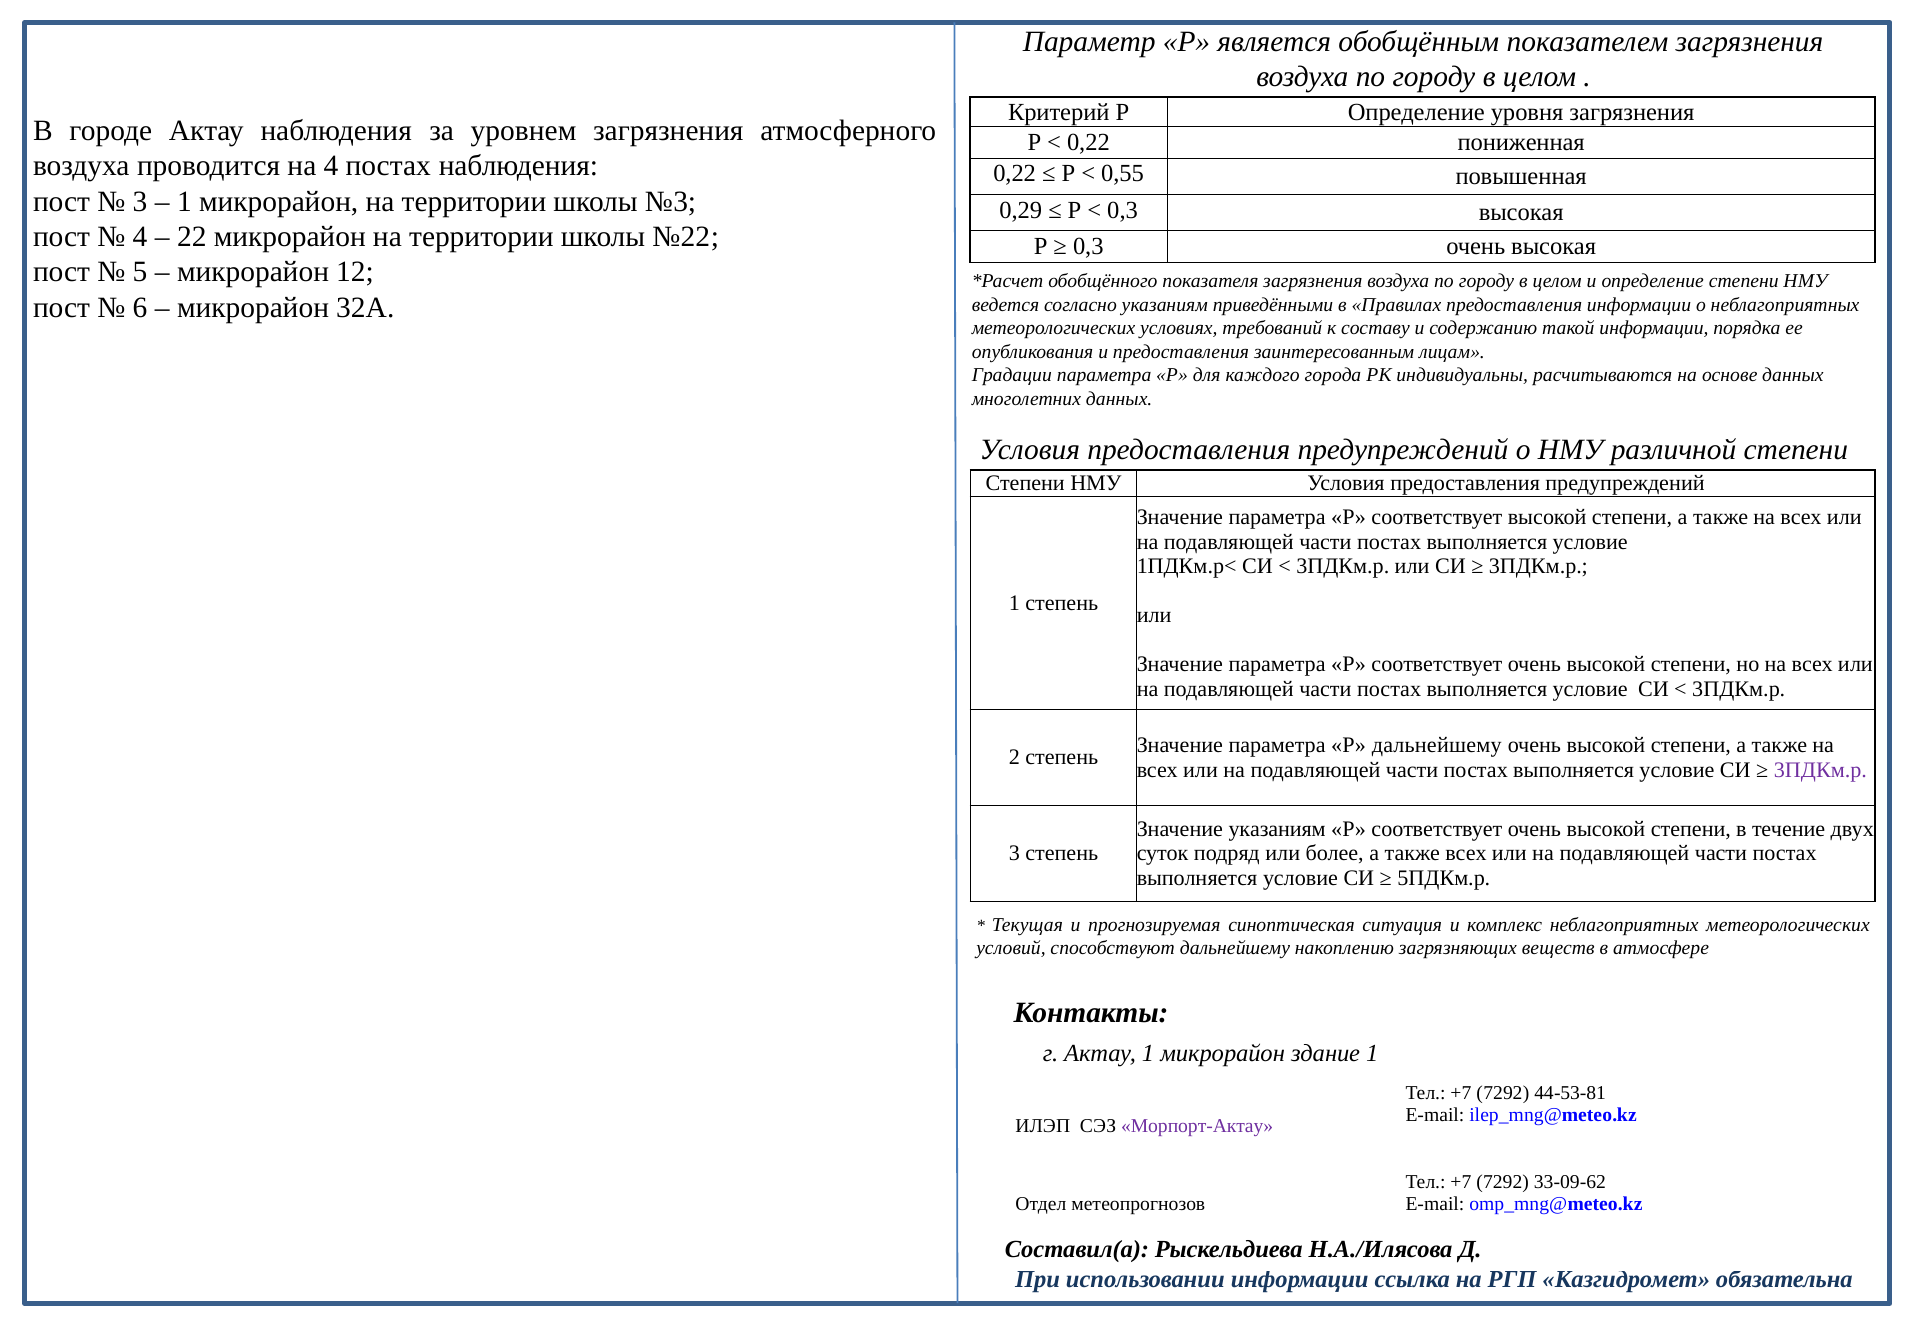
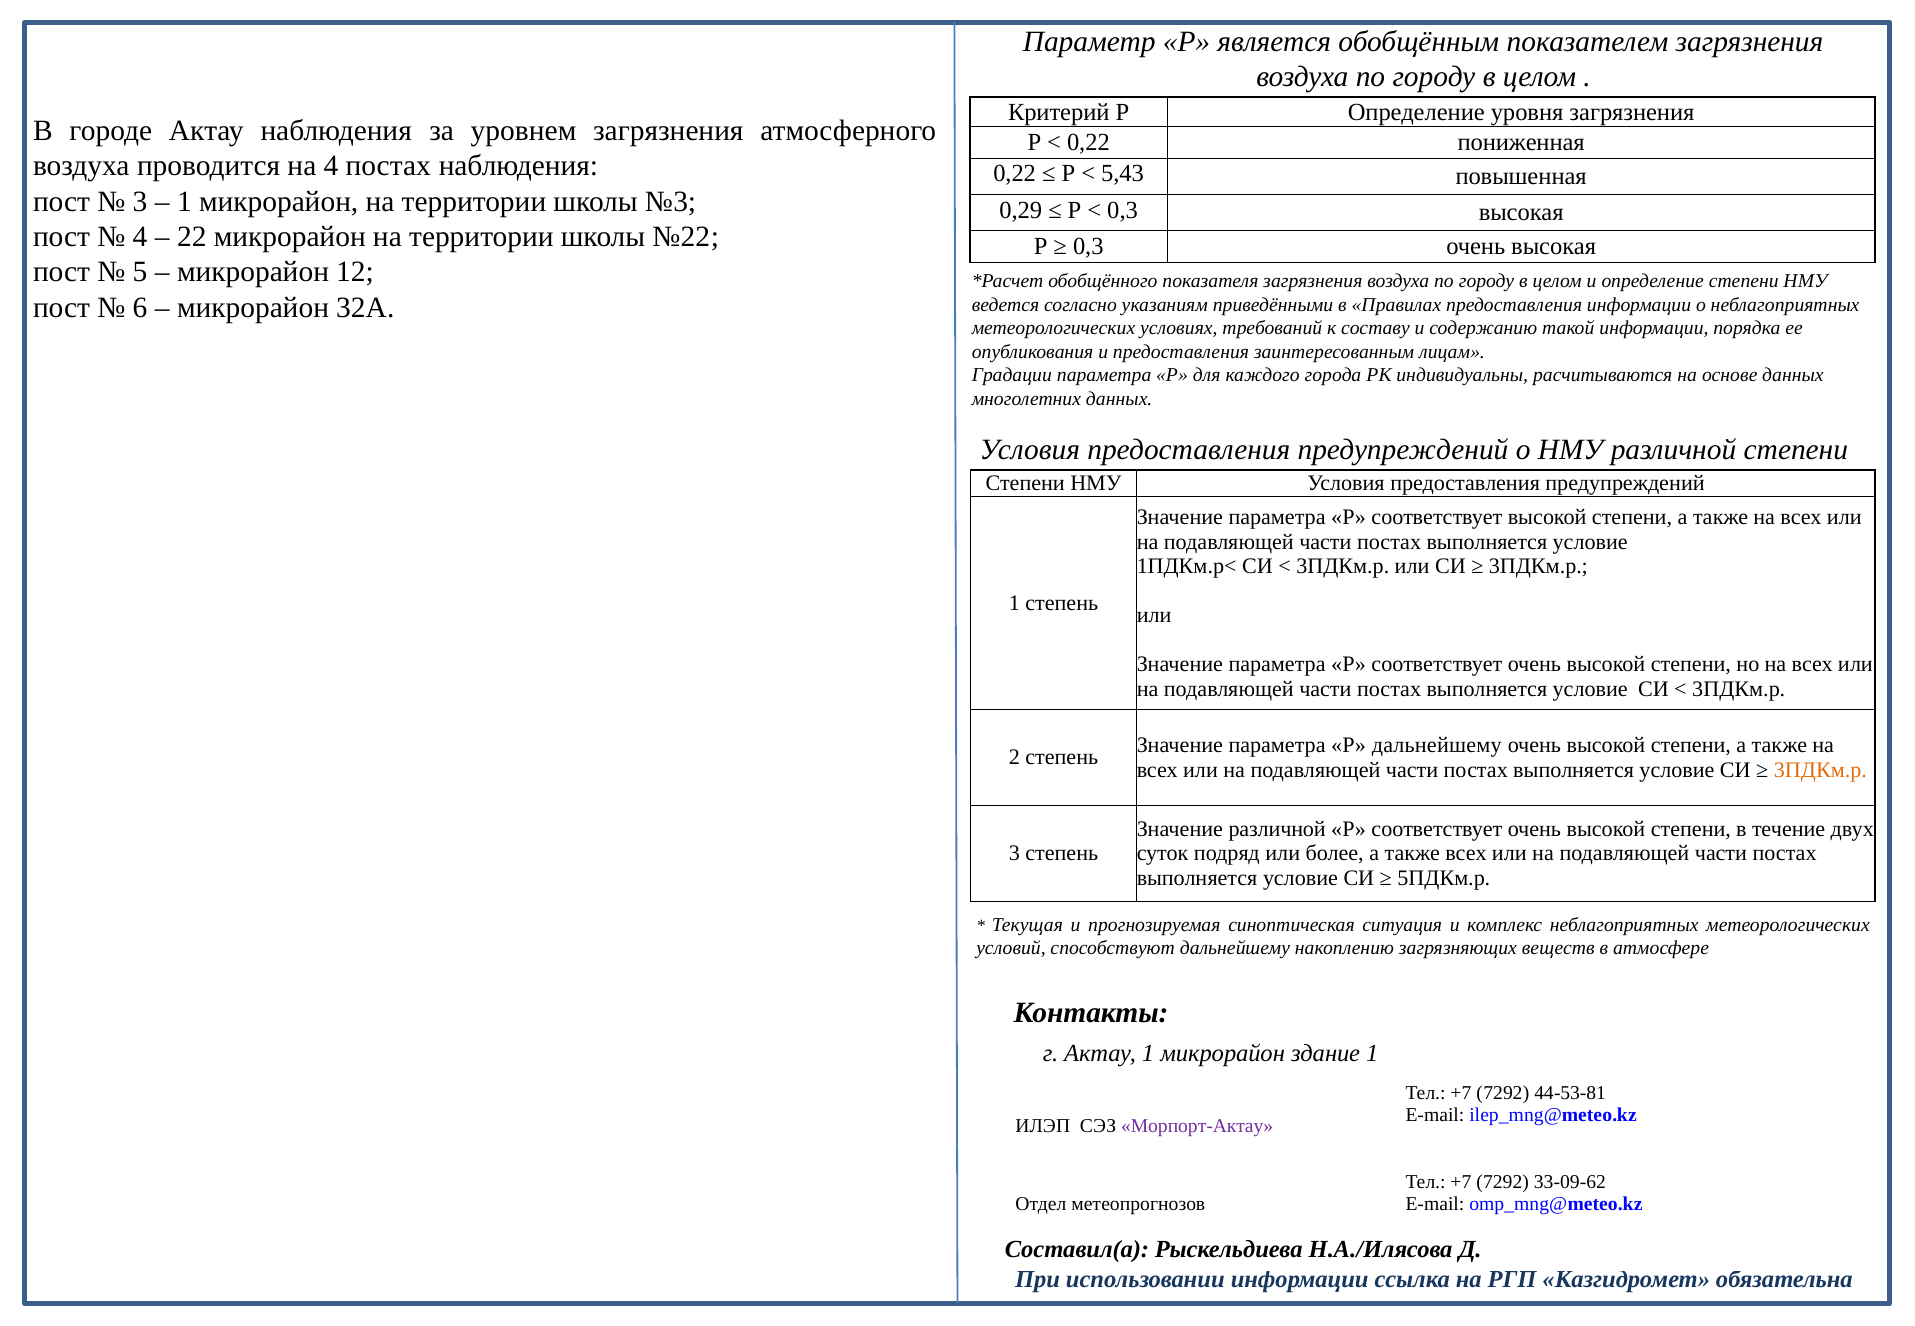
0,55: 0,55 -> 5,43
3ПДКм.р at (1820, 770) colour: purple -> orange
Значение указаниям: указаниям -> различной
